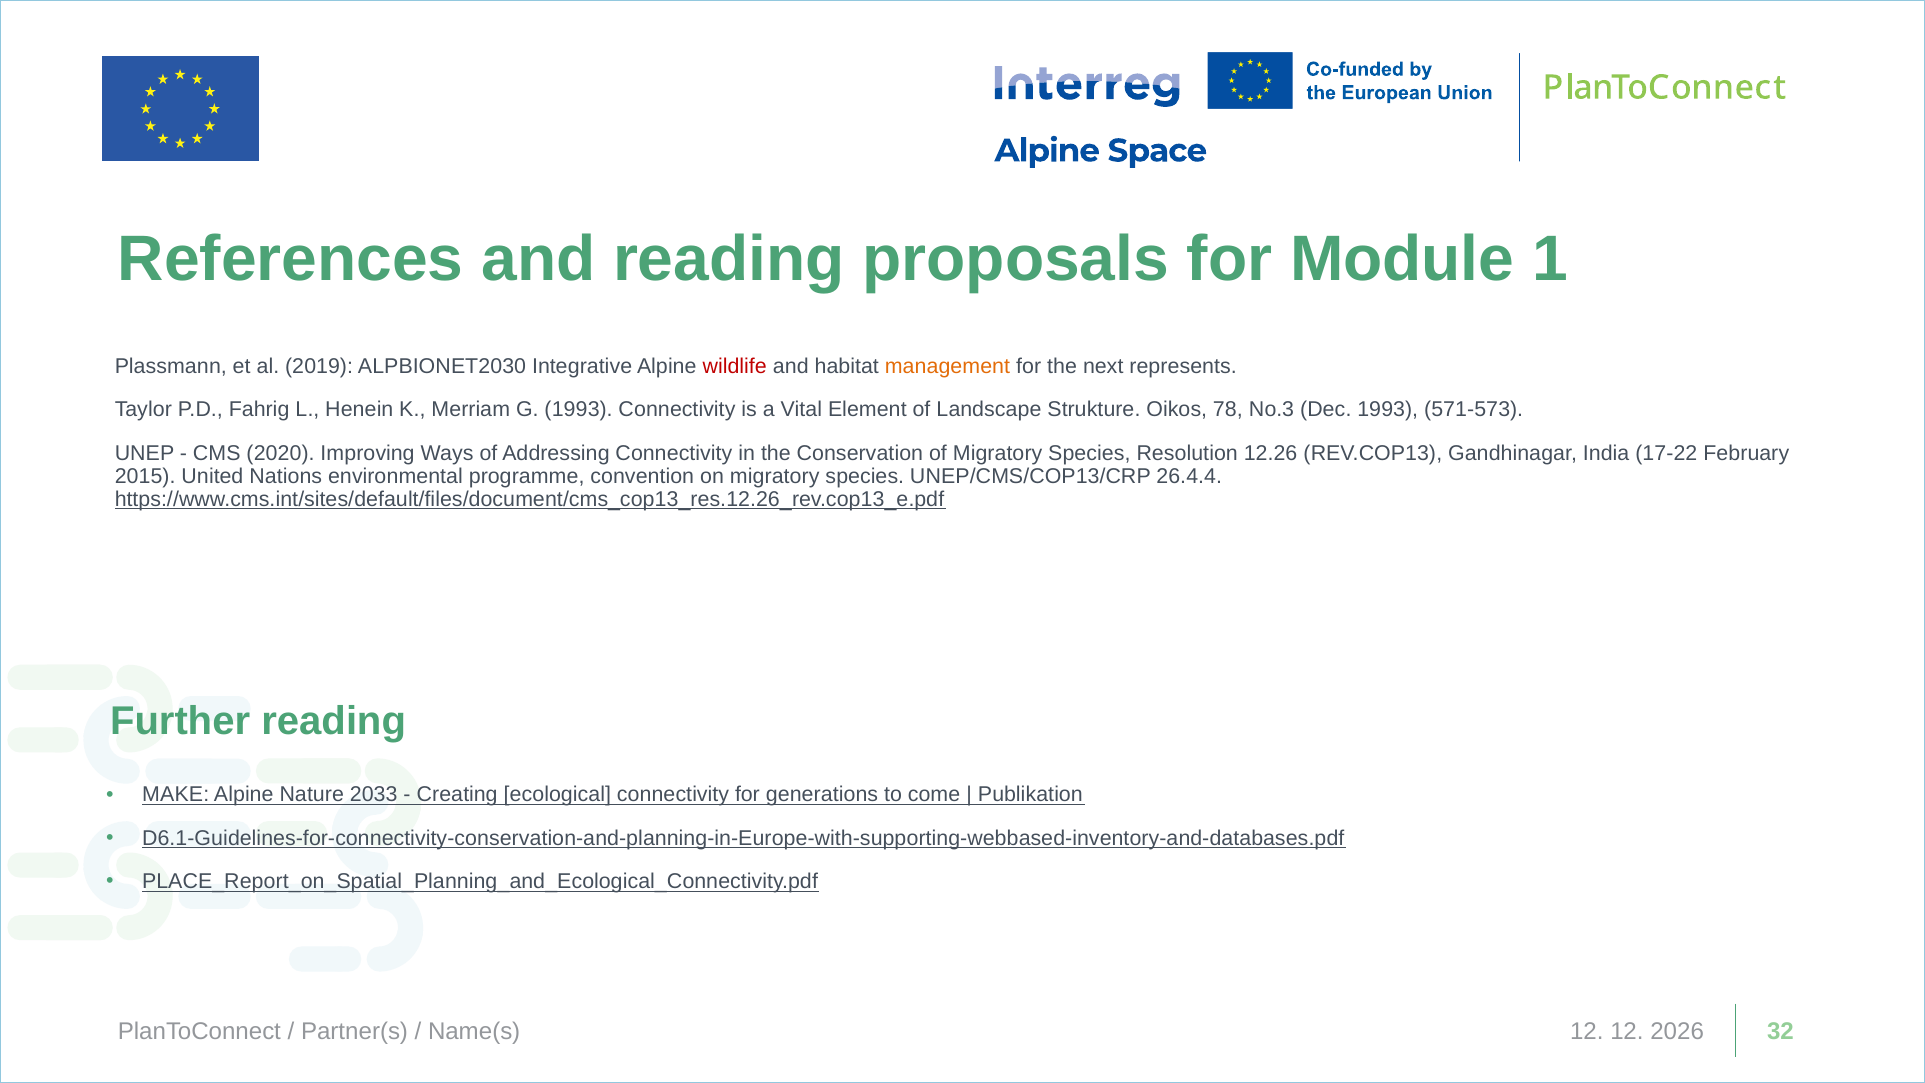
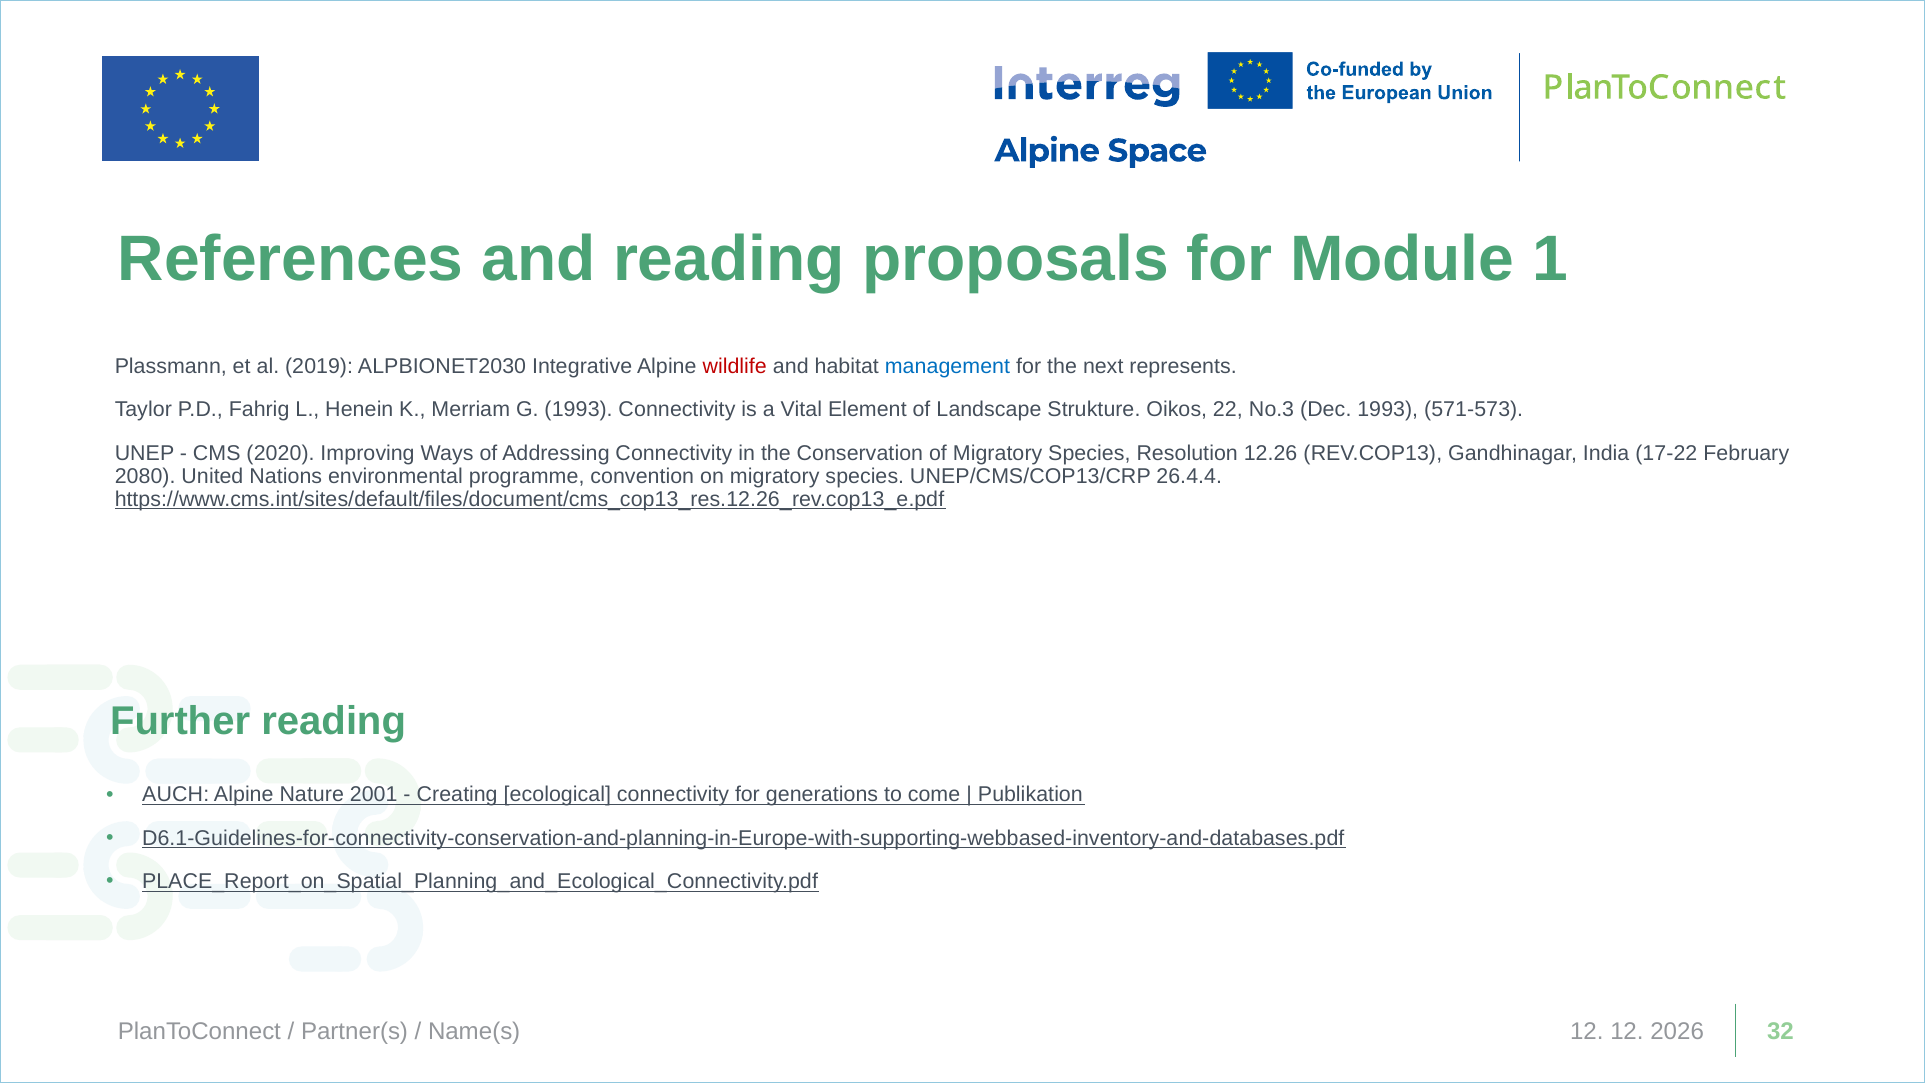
management colour: orange -> blue
78: 78 -> 22
2015: 2015 -> 2080
MAKE: MAKE -> AUCH
2033: 2033 -> 2001
